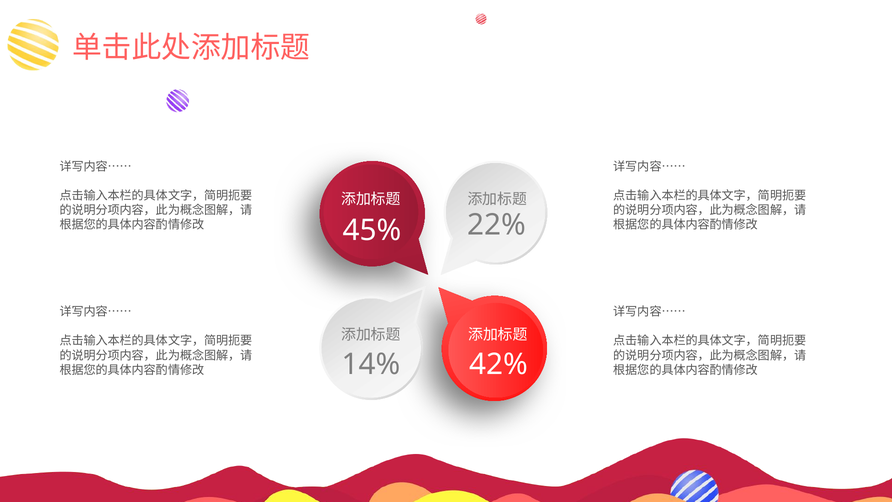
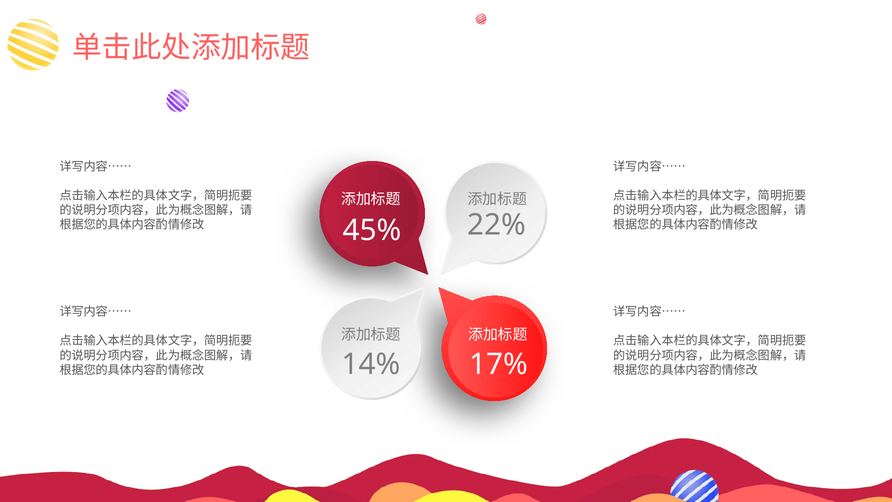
42%: 42% -> 17%
